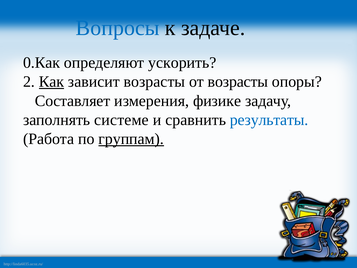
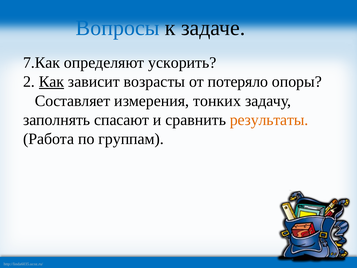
0.Как: 0.Как -> 7.Как
от возрасты: возрасты -> потеряло
физике: физике -> тонких
системе: системе -> спасают
результаты colour: blue -> orange
группам underline: present -> none
